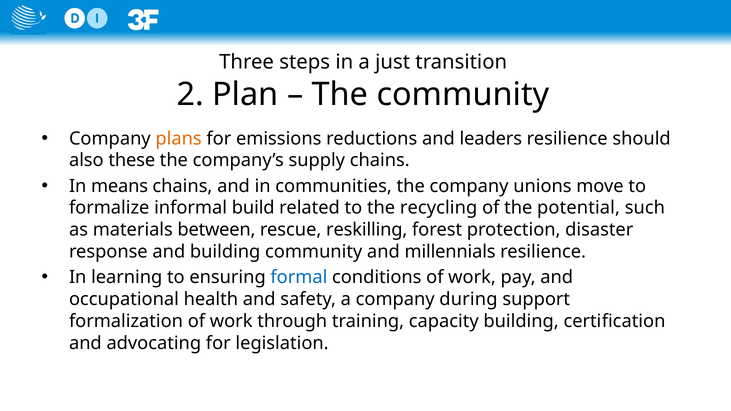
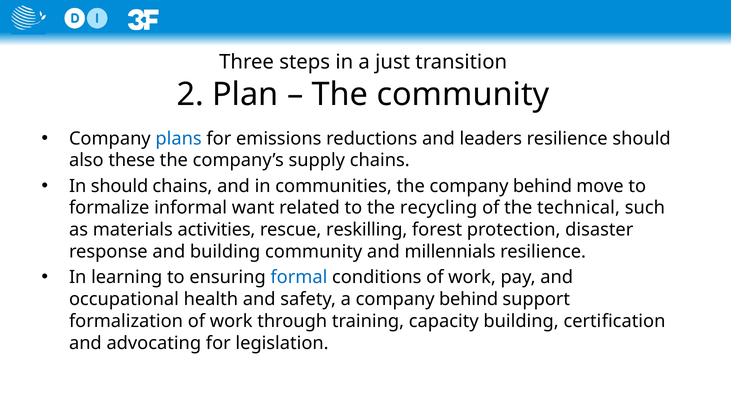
plans colour: orange -> blue
In means: means -> should
the company unions: unions -> behind
build: build -> want
potential: potential -> technical
between: between -> activities
a company during: during -> behind
